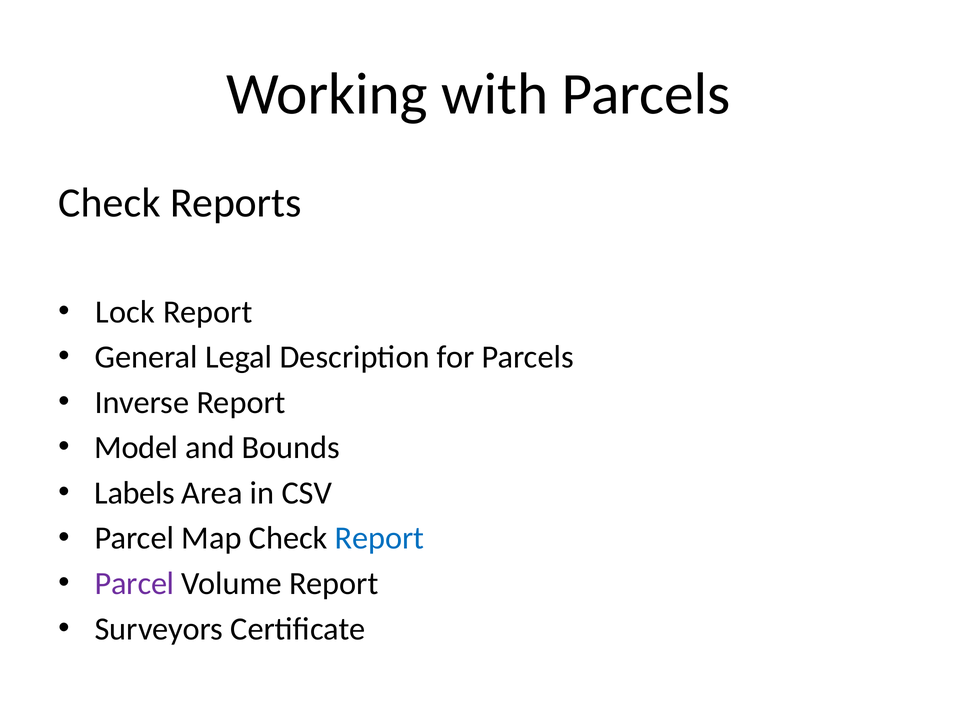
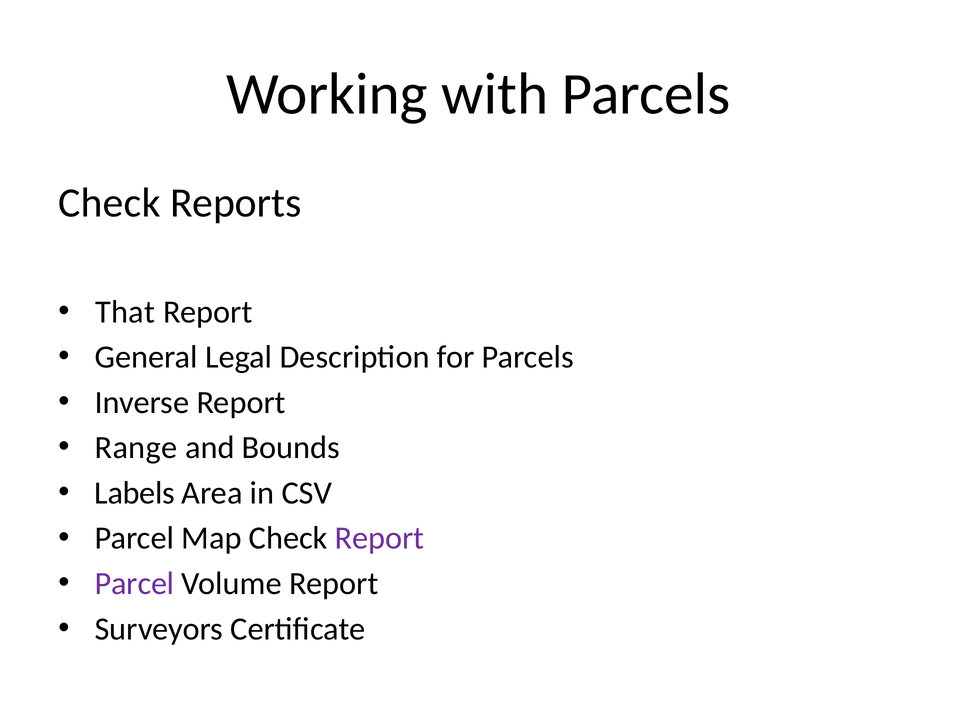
Lock: Lock -> That
Model: Model -> Range
Report at (380, 538) colour: blue -> purple
